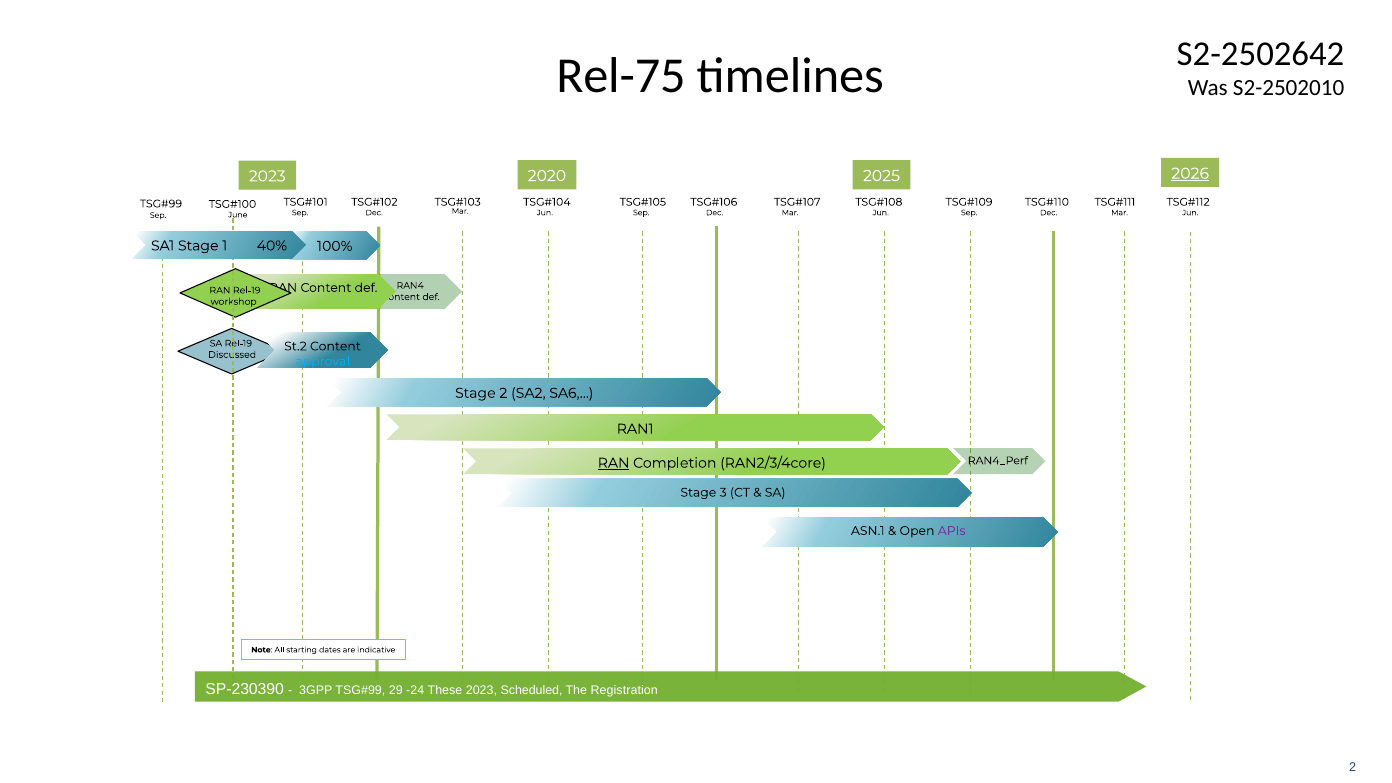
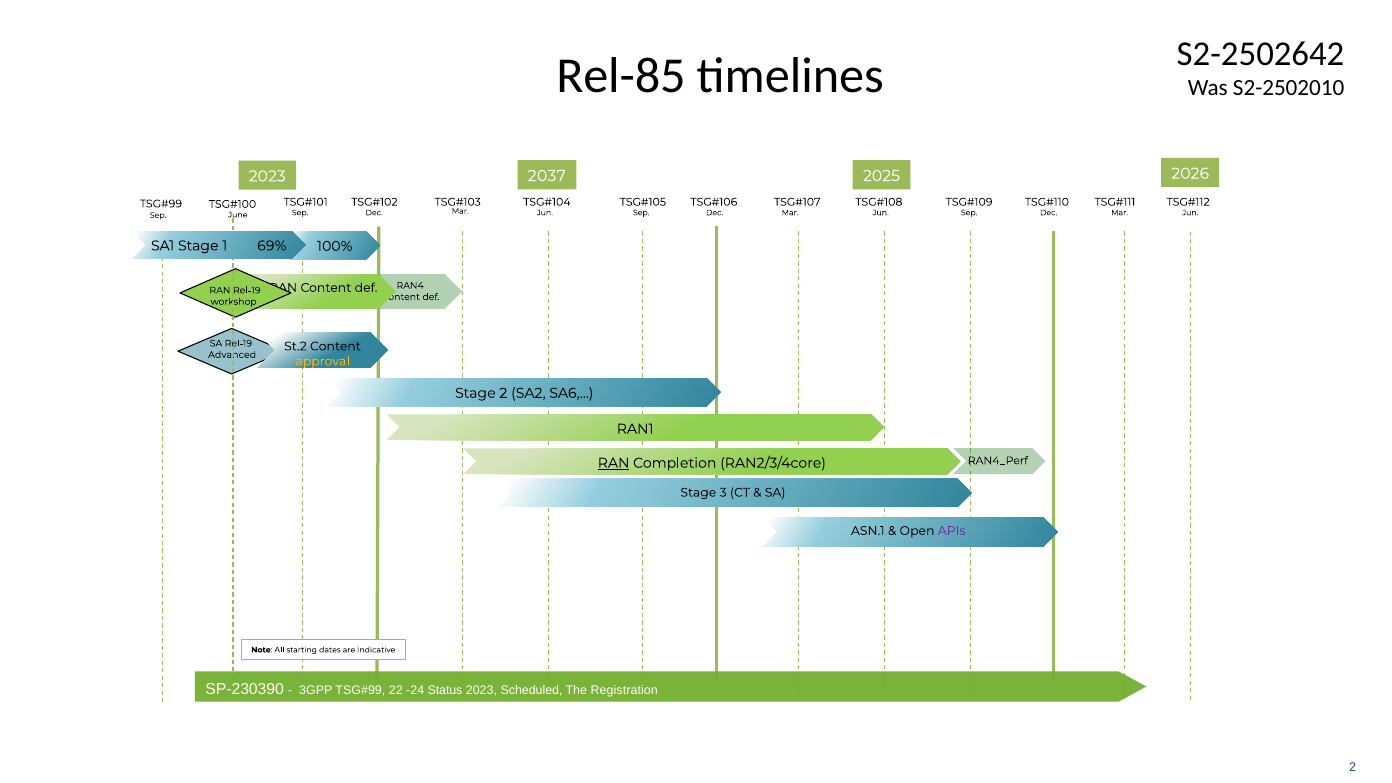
Rel-75: Rel-75 -> Rel-85
2026 underline: present -> none
2020: 2020 -> 2037
40%: 40% -> 69%
Discussed: Discussed -> Advanced
approval colour: light blue -> yellow
29: 29 -> 22
These: These -> Status
